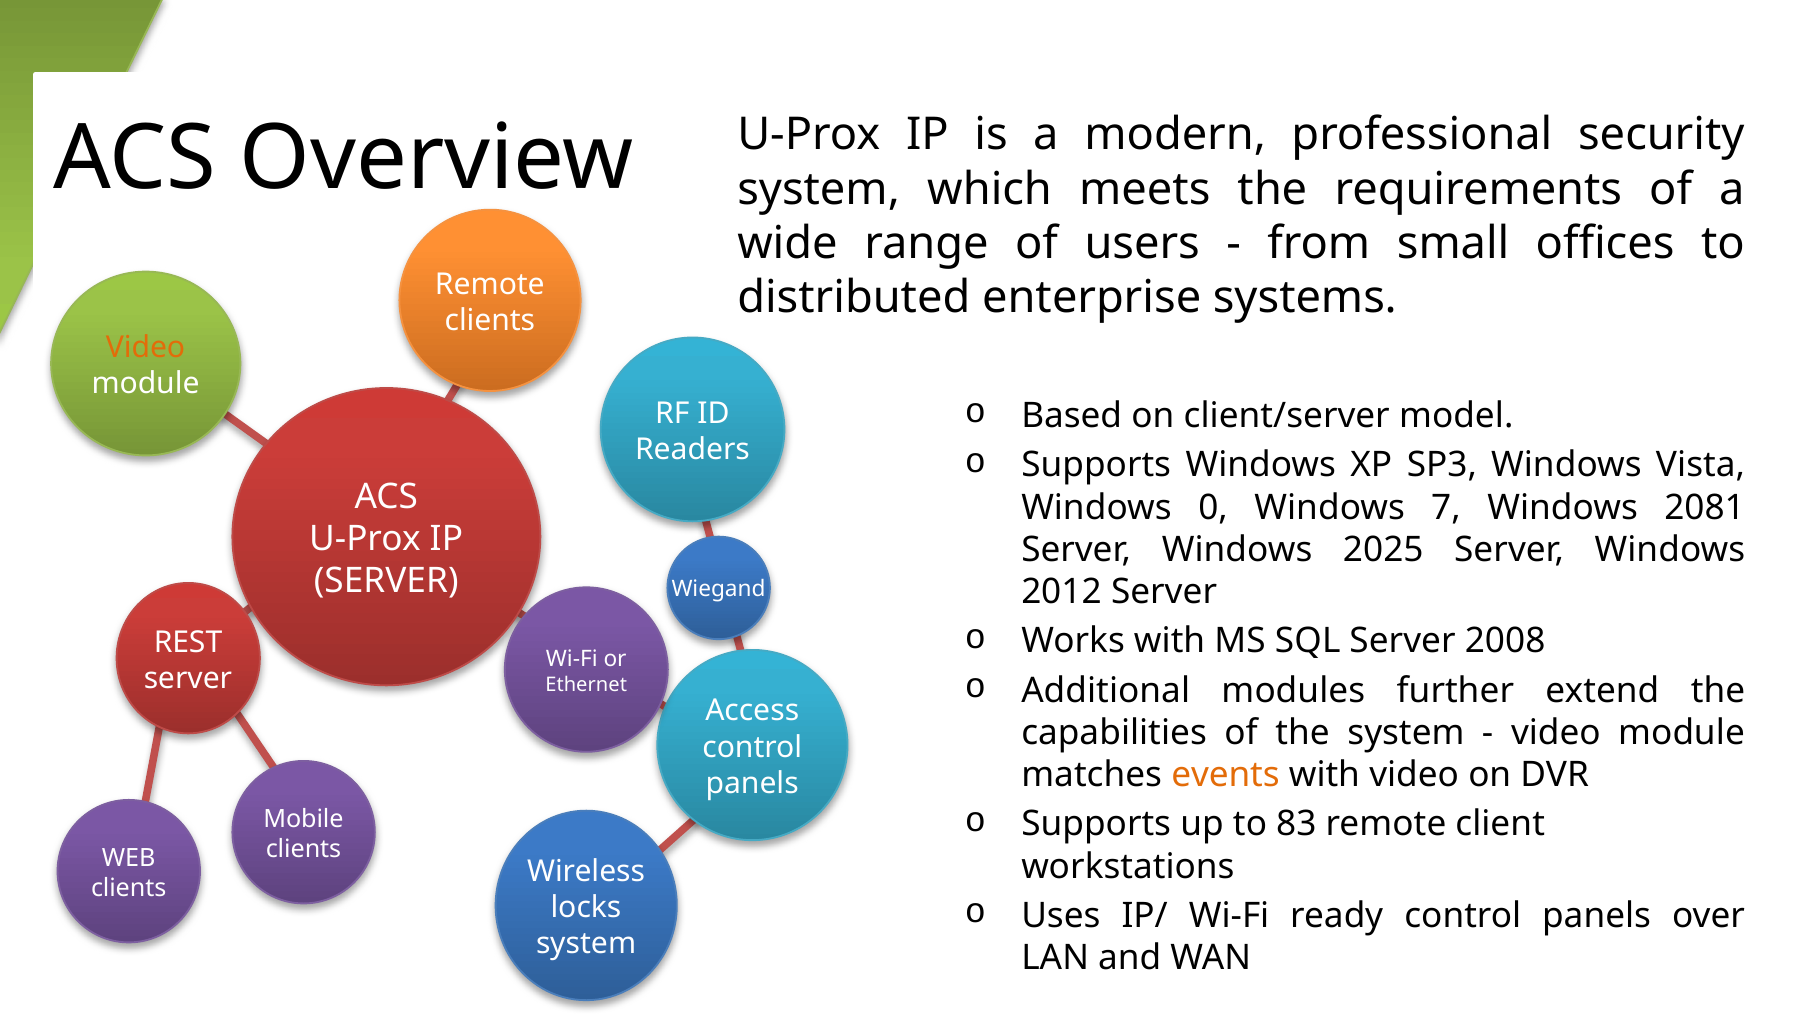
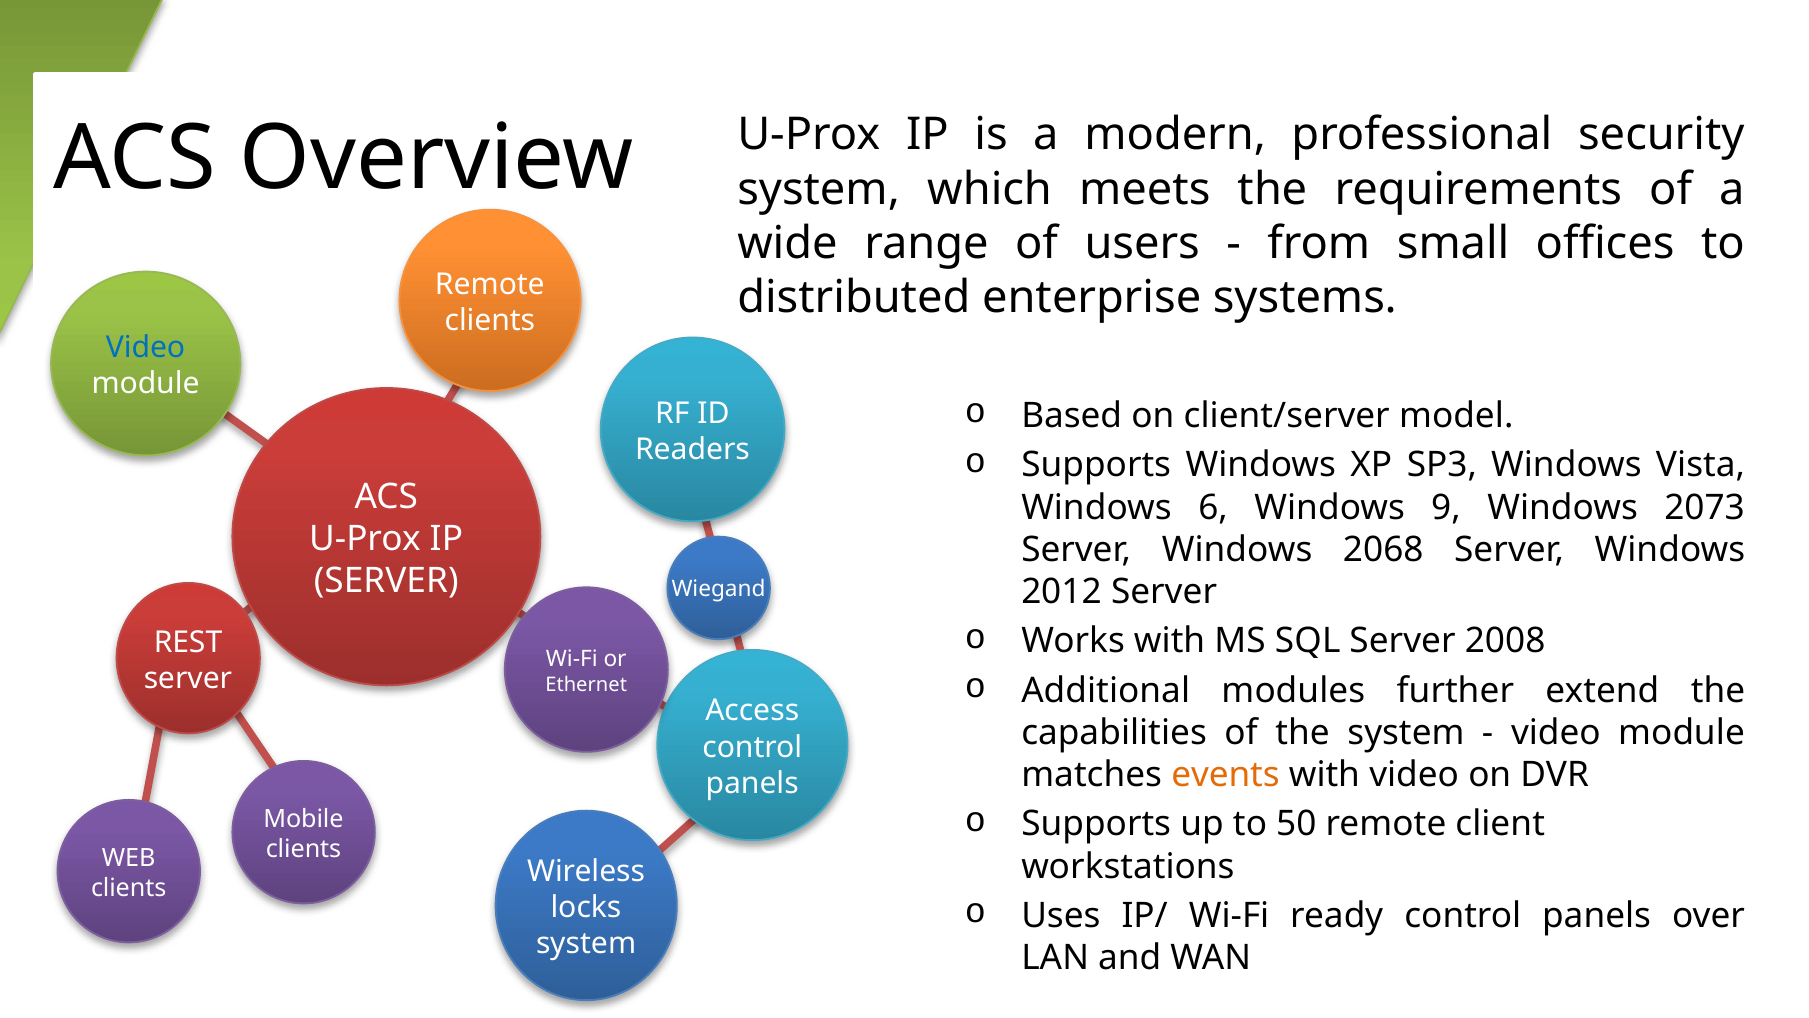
Video at (146, 347) colour: orange -> blue
0: 0 -> 6
7: 7 -> 9
2081: 2081 -> 2073
2025: 2025 -> 2068
83: 83 -> 50
